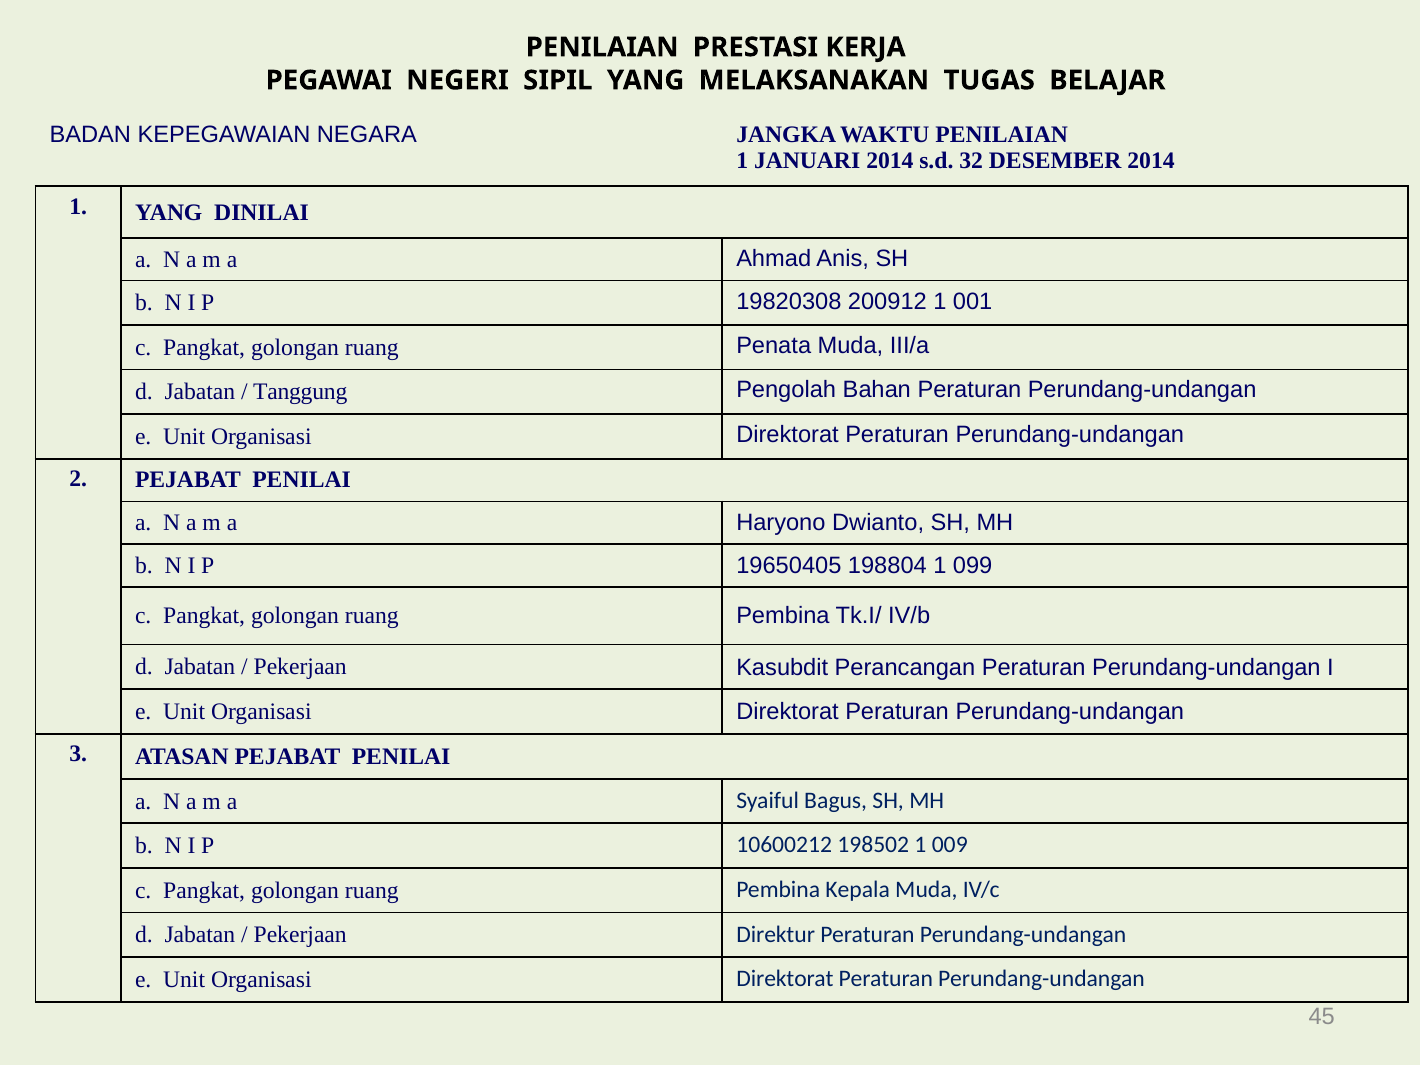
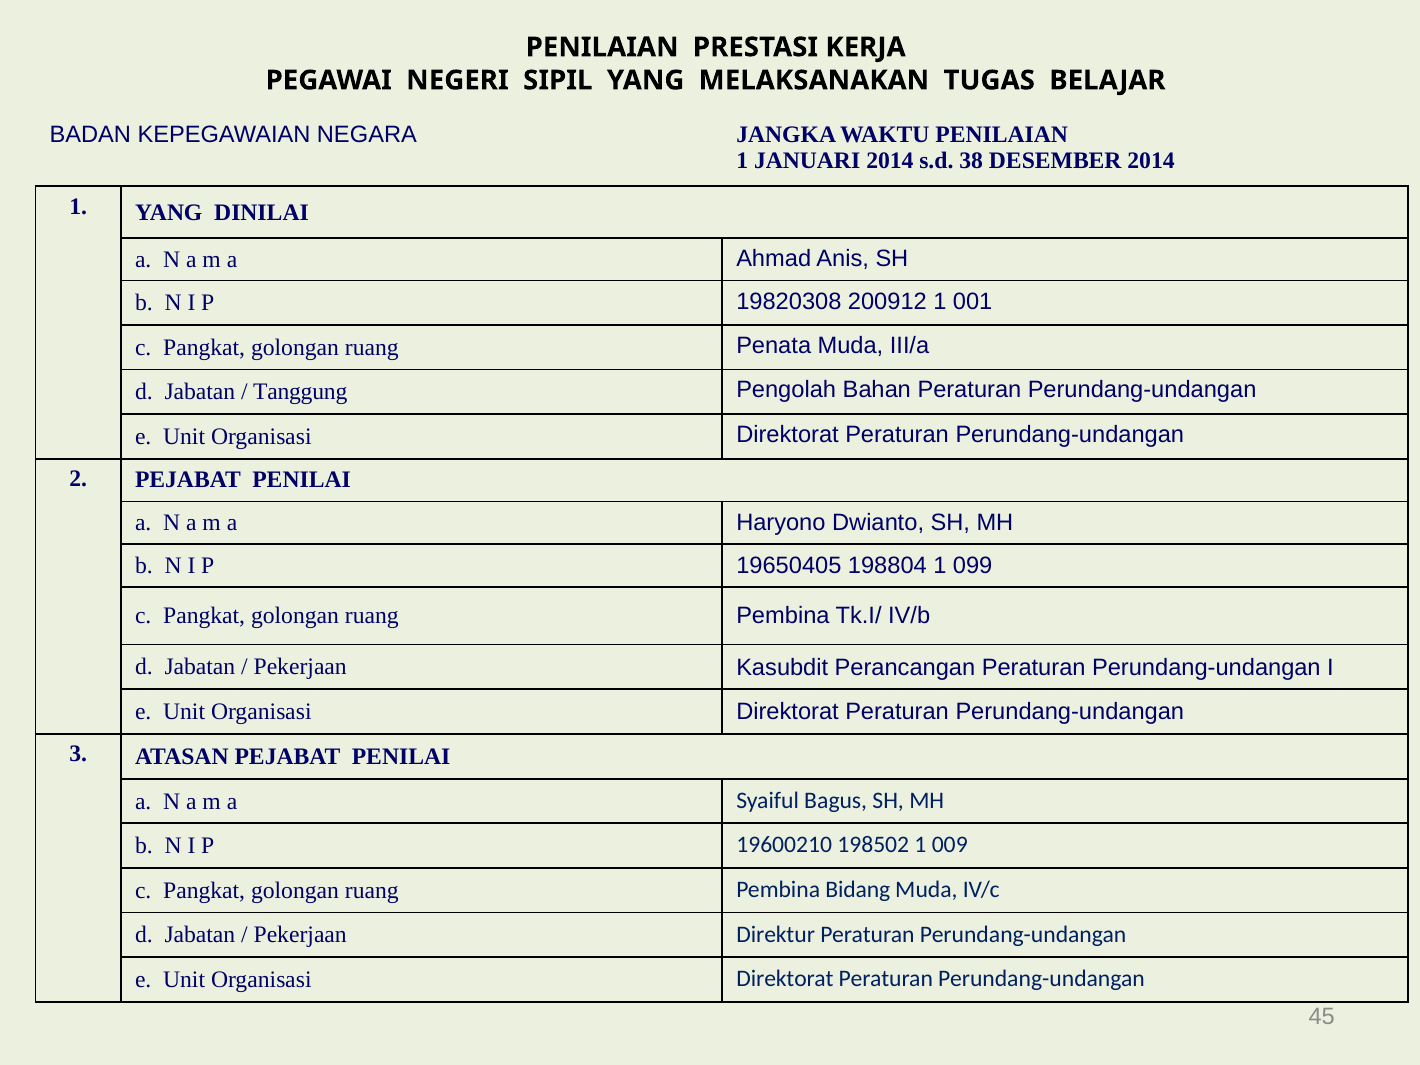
32: 32 -> 38
10600212: 10600212 -> 19600210
Kepala: Kepala -> Bidang
